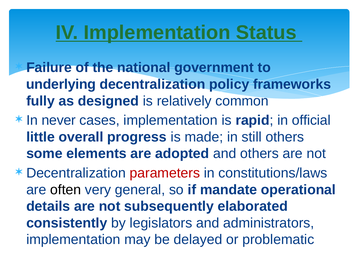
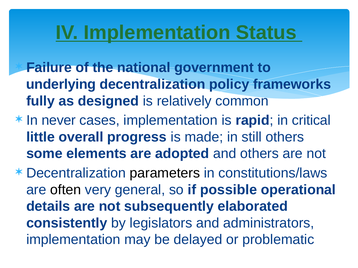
official: official -> critical
parameters colour: red -> black
mandate: mandate -> possible
